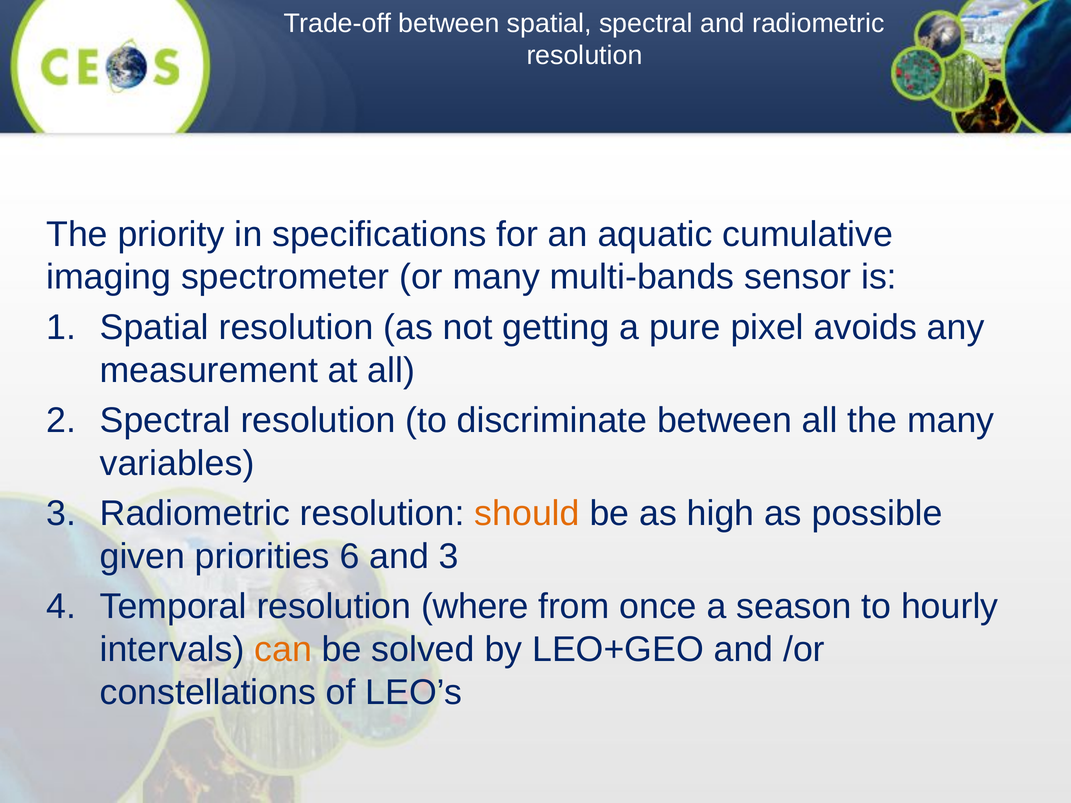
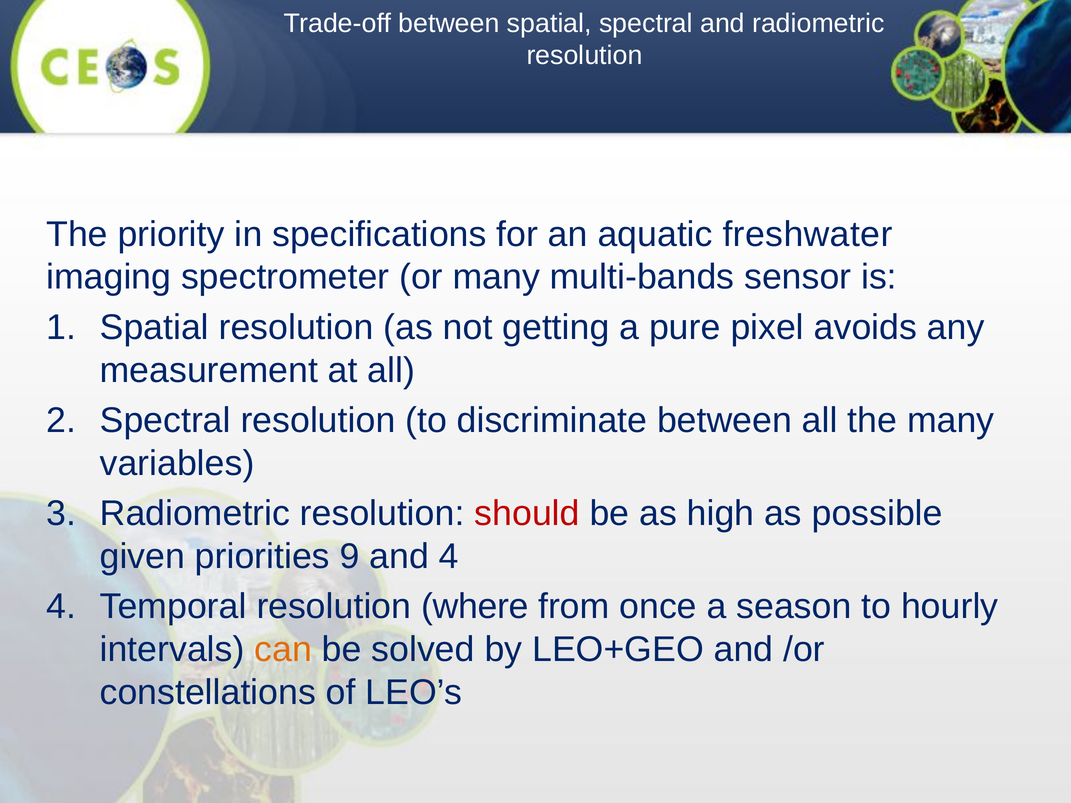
cumulative: cumulative -> freshwater
should colour: orange -> red
6: 6 -> 9
and 3: 3 -> 4
